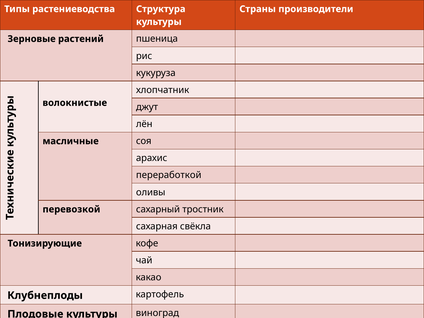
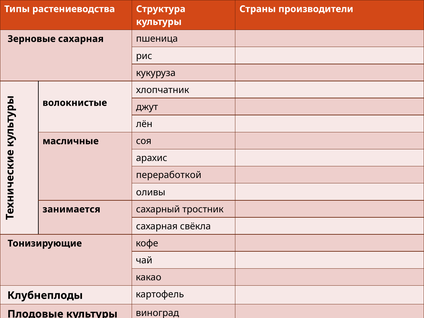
Зерновые растений: растений -> сахарная
перевозкой: перевозкой -> занимается
